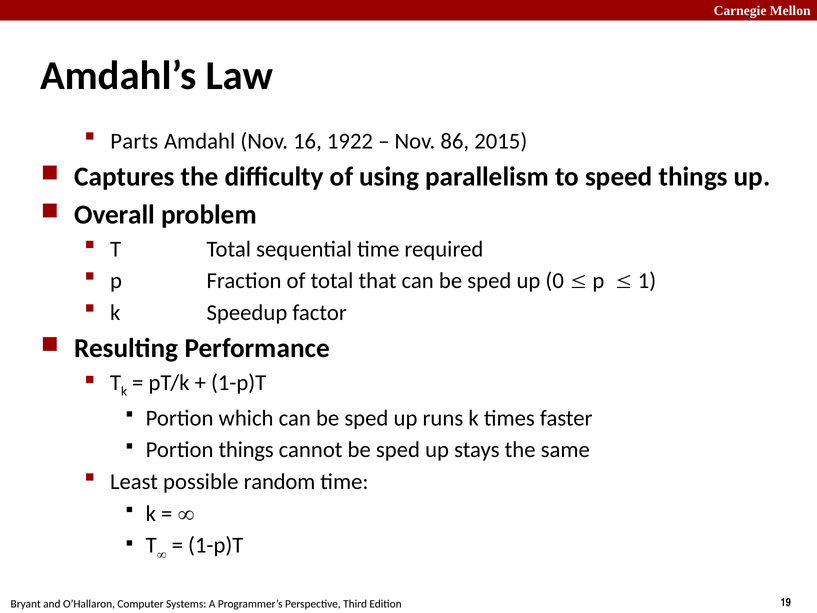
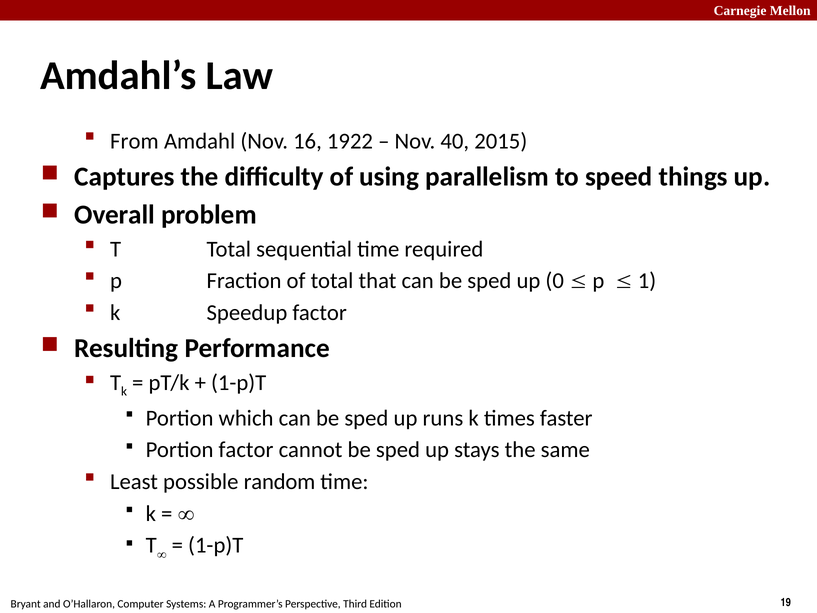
Parts: Parts -> From
86: 86 -> 40
Portion things: things -> factor
